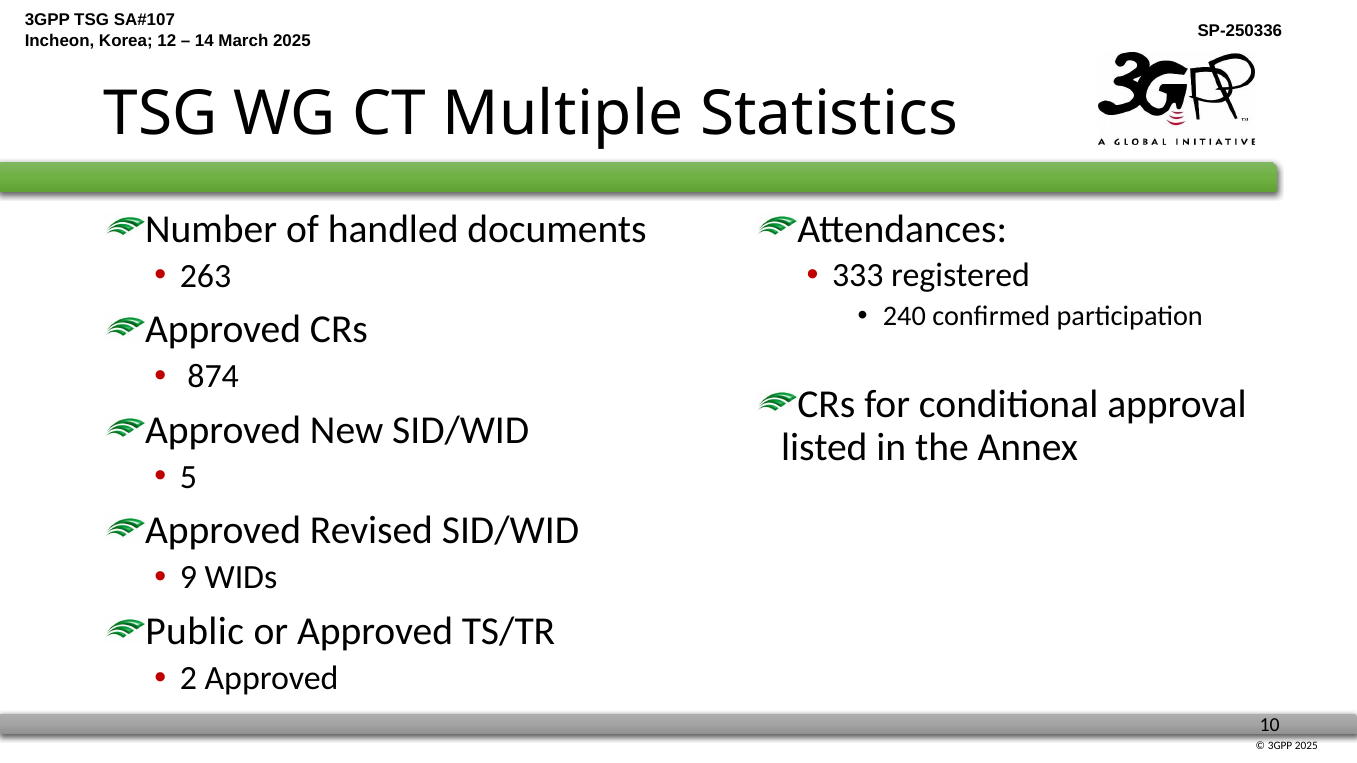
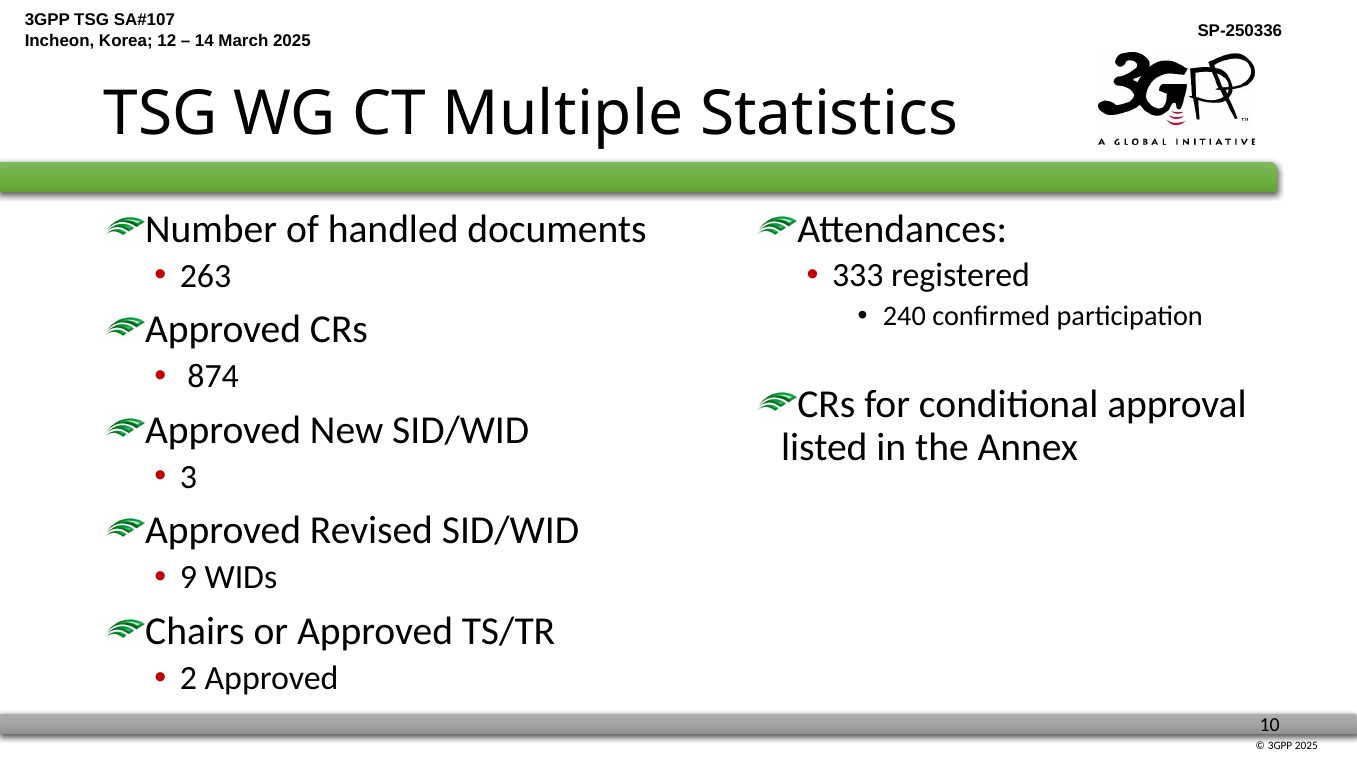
5: 5 -> 3
Public: Public -> Chairs
